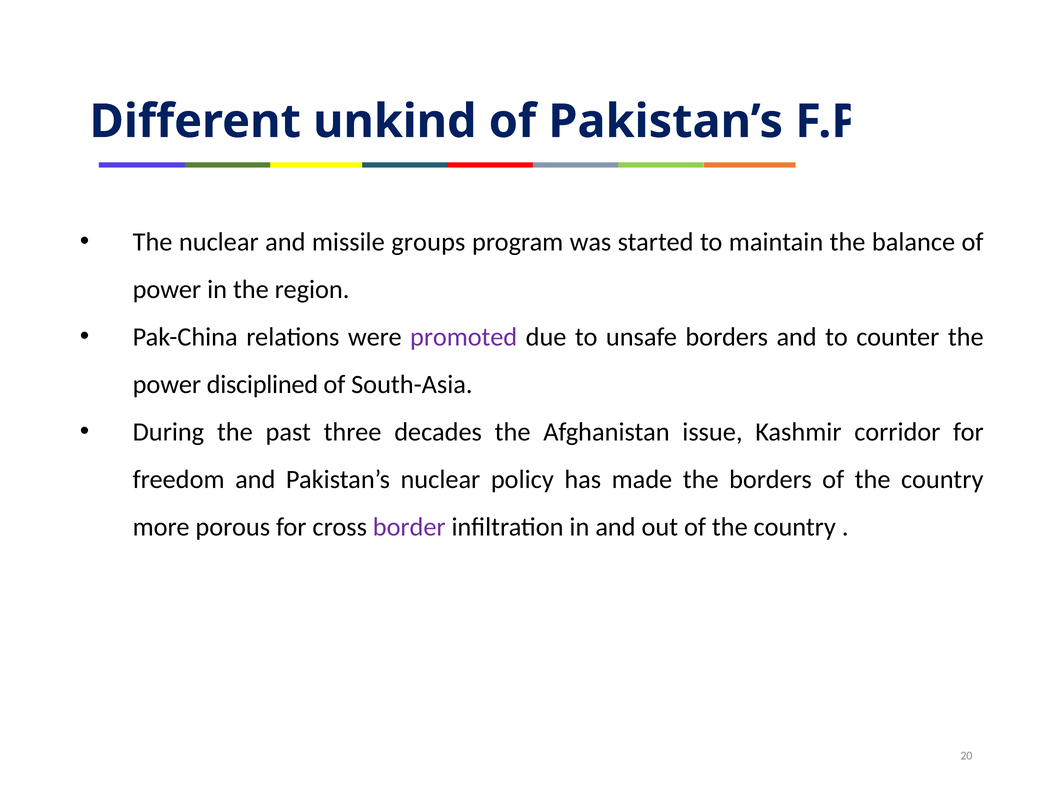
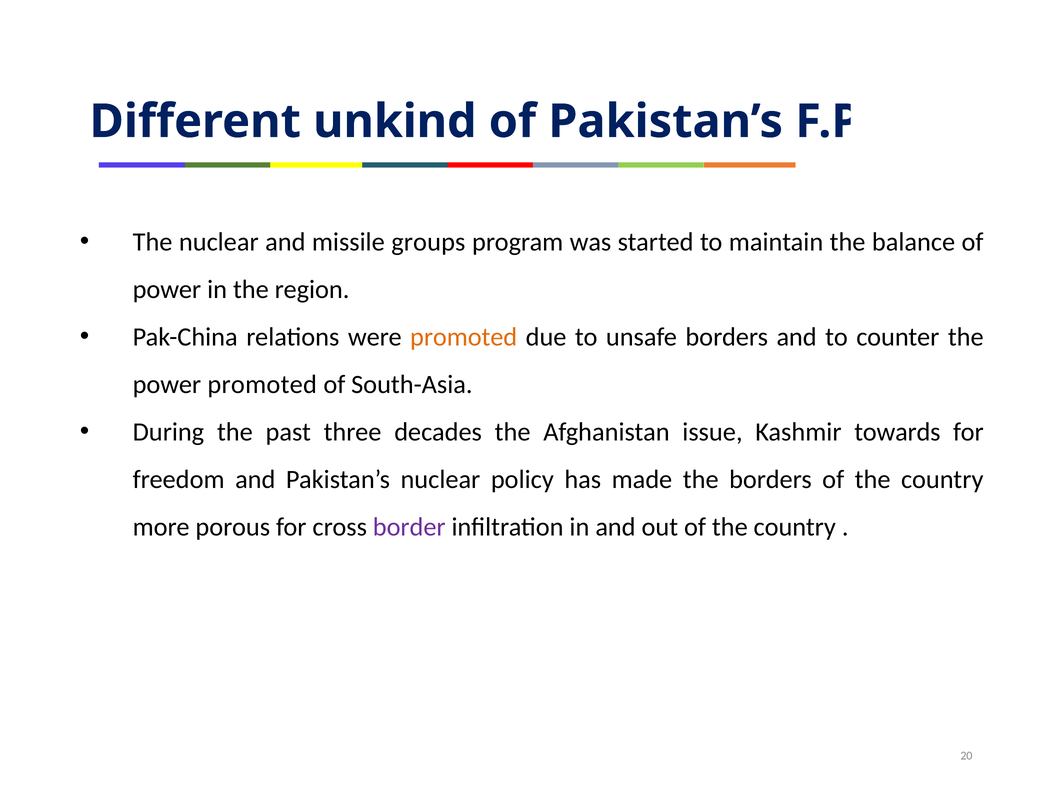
promoted at (464, 337) colour: purple -> orange
power disciplined: disciplined -> promoted
corridor: corridor -> towards
